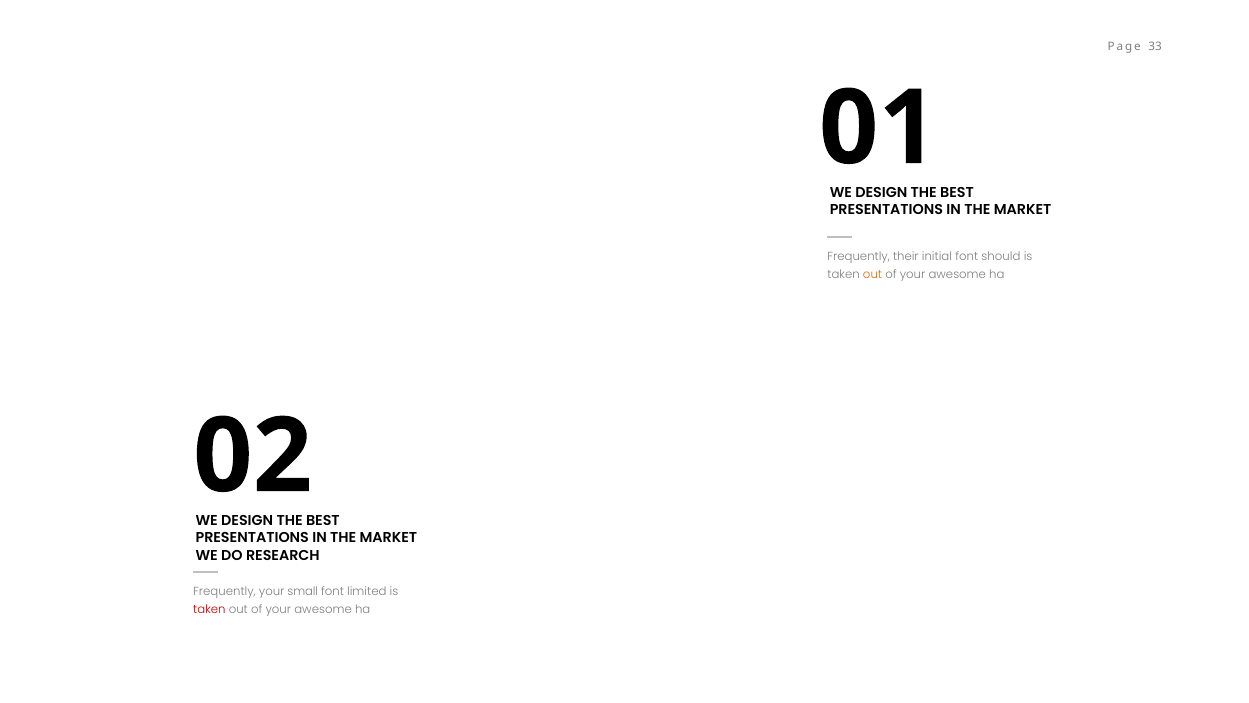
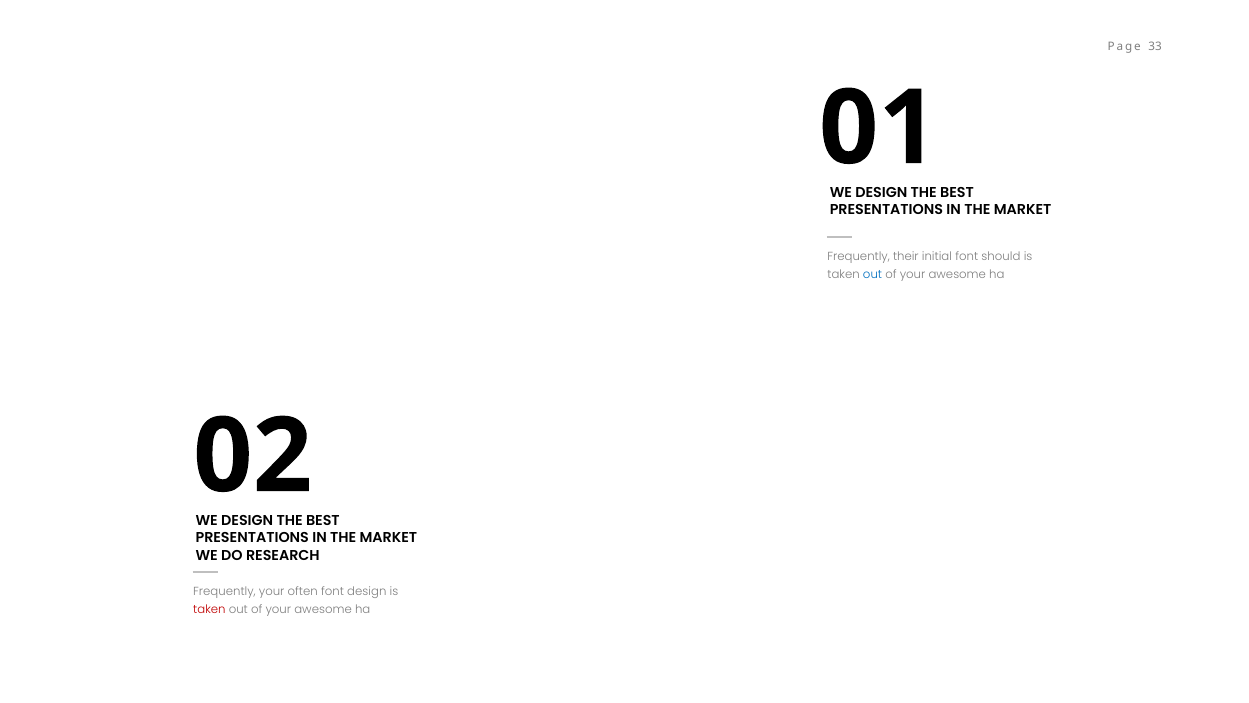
out at (873, 275) colour: orange -> blue
small: small -> often
font limited: limited -> design
